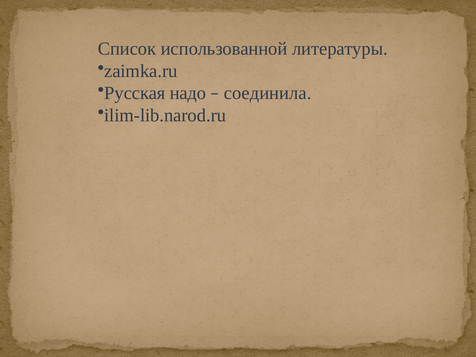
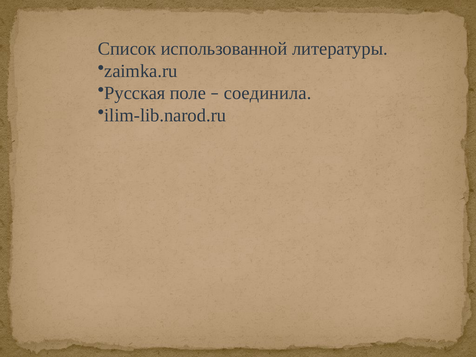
надо: надо -> поле
